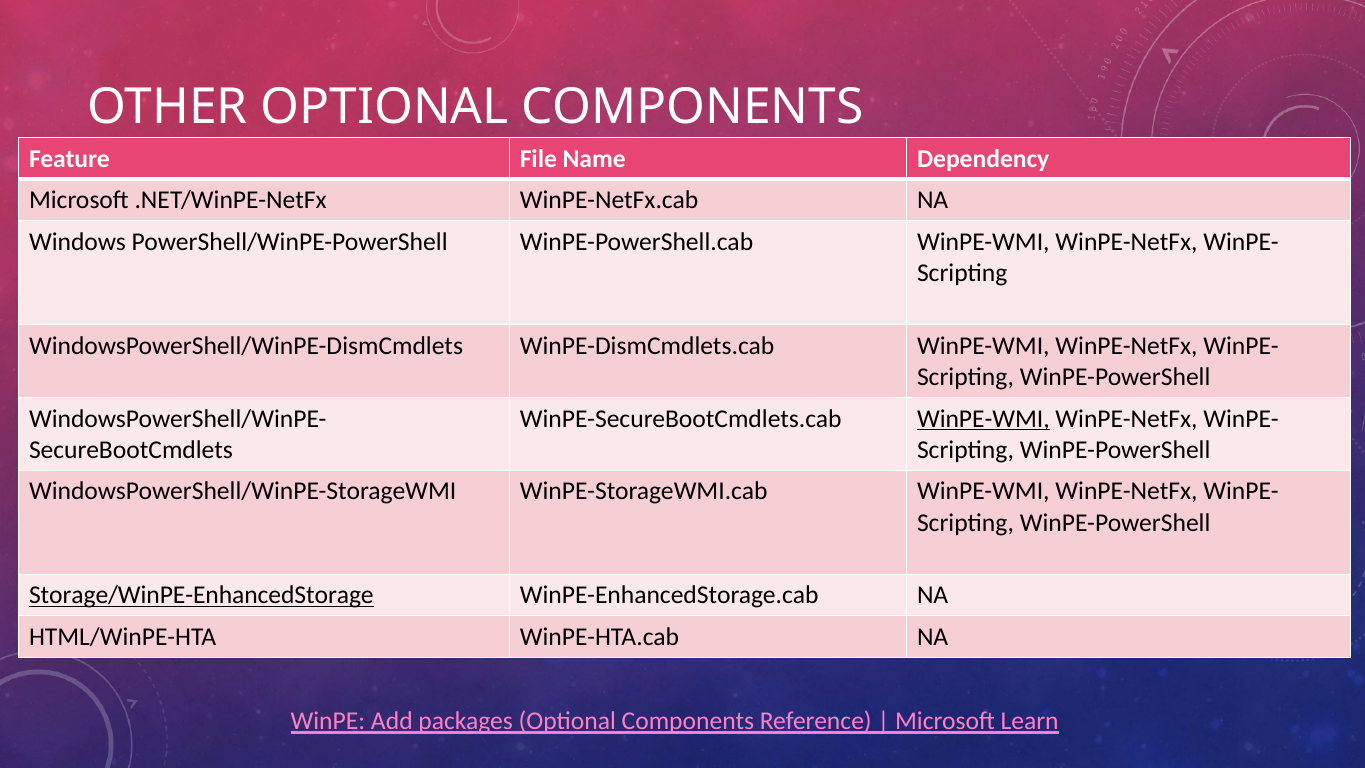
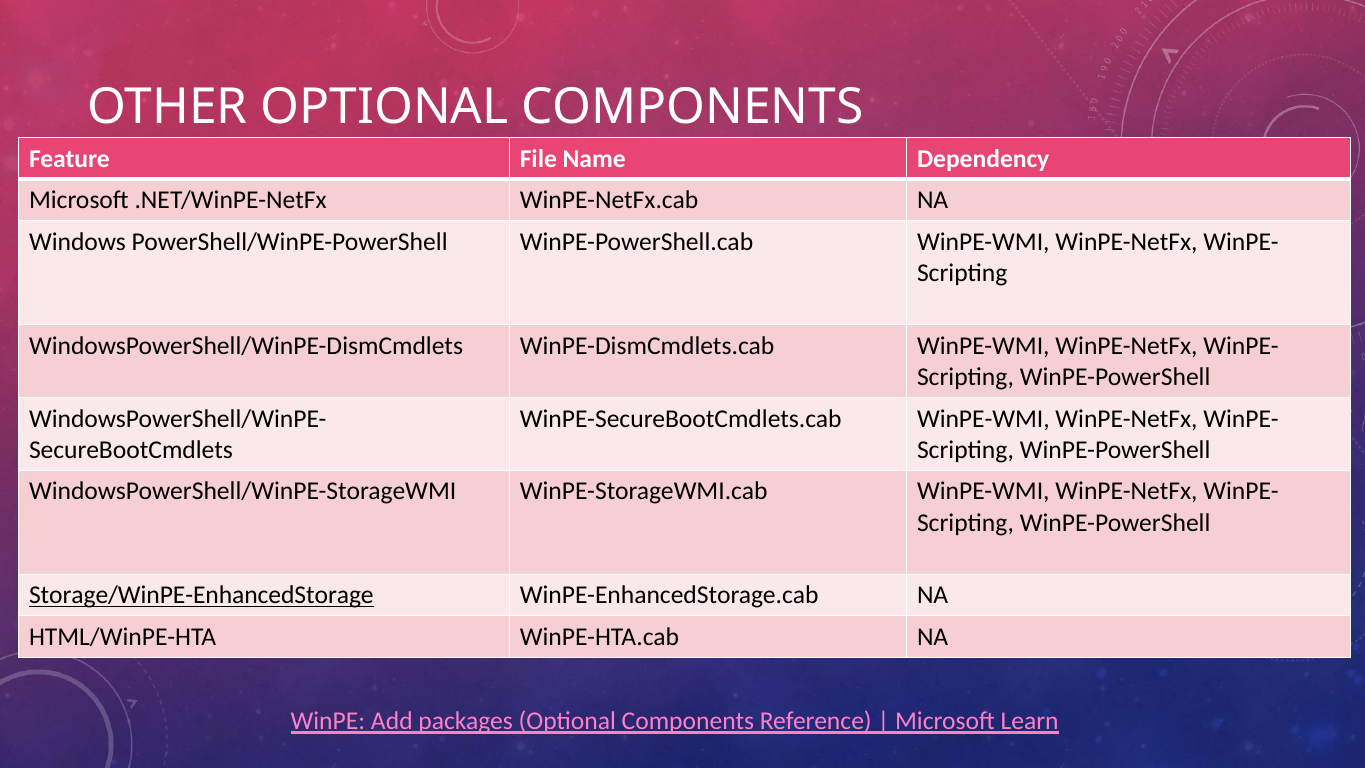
WinPE-WMI at (983, 419) underline: present -> none
